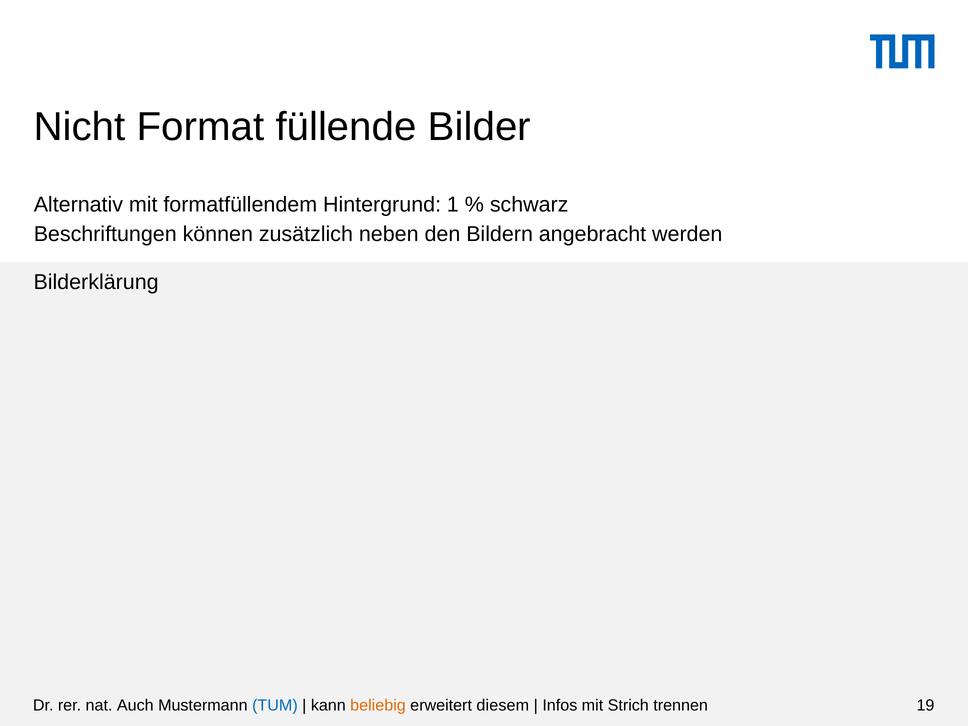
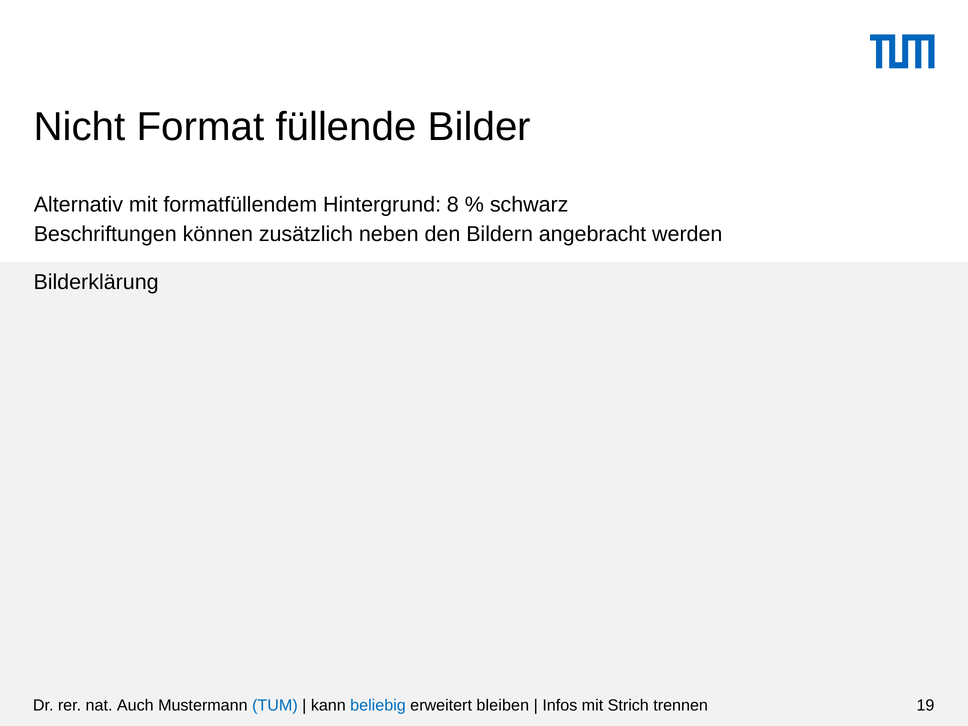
1: 1 -> 8
beliebig colour: orange -> blue
diesem: diesem -> bleiben
